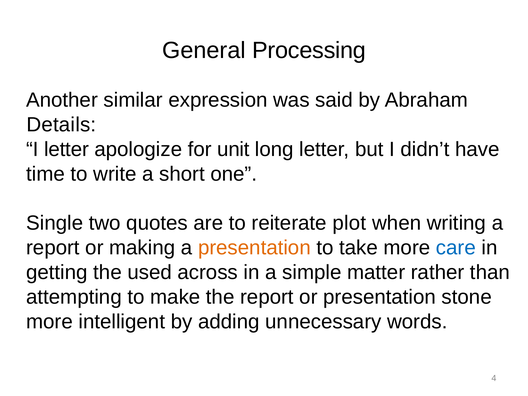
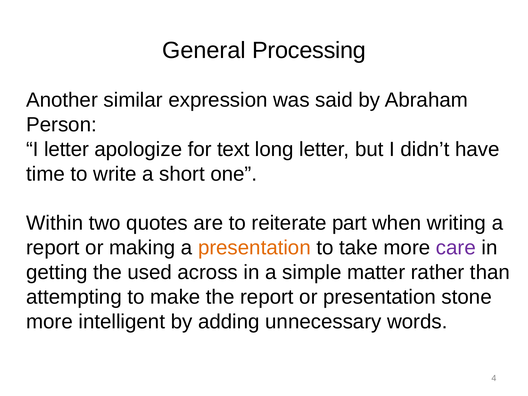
Details: Details -> Person
unit: unit -> text
Single: Single -> Within
plot: plot -> part
care colour: blue -> purple
